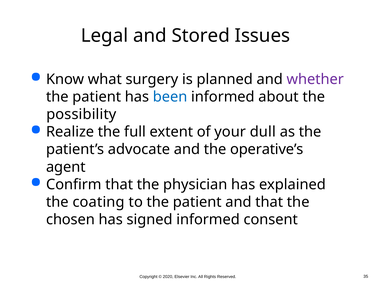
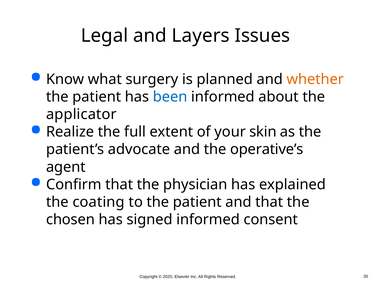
Stored: Stored -> Layers
whether colour: purple -> orange
possibility: possibility -> applicator
dull: dull -> skin
